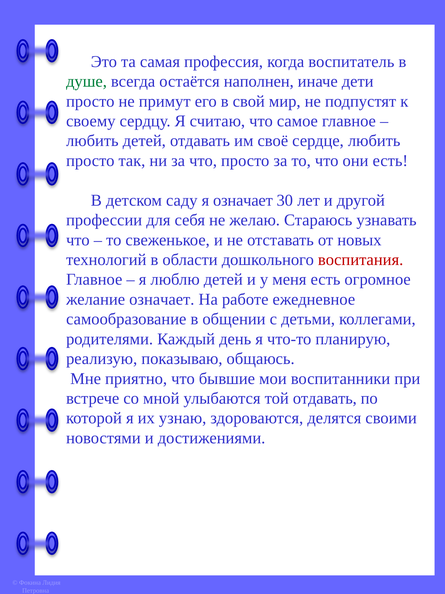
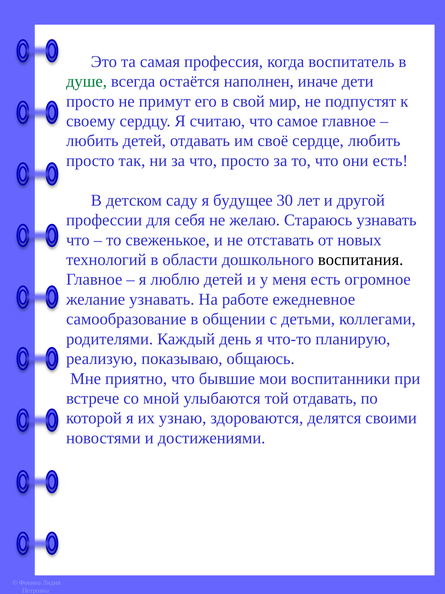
я означает: означает -> будущее
воспитания colour: red -> black
желание означает: означает -> узнавать
